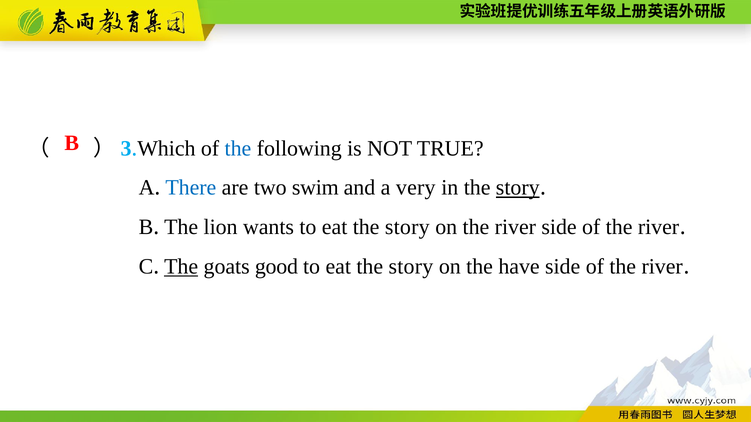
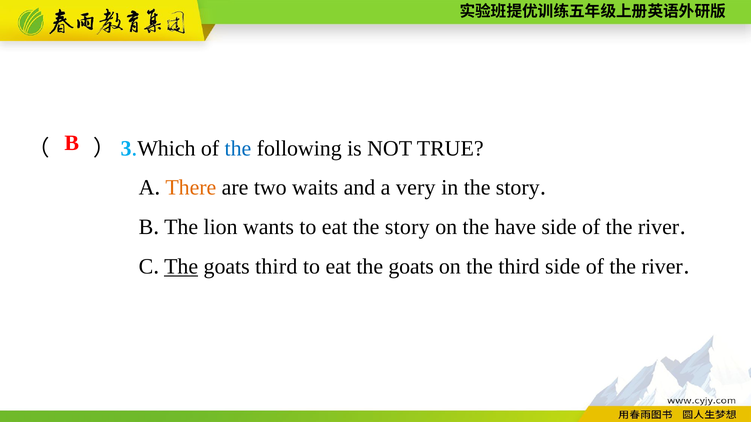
There colour: blue -> orange
swim: swim -> waits
story at (518, 188) underline: present -> none
on the river: river -> have
goats good: good -> third
story at (411, 267): story -> goats
the have: have -> third
